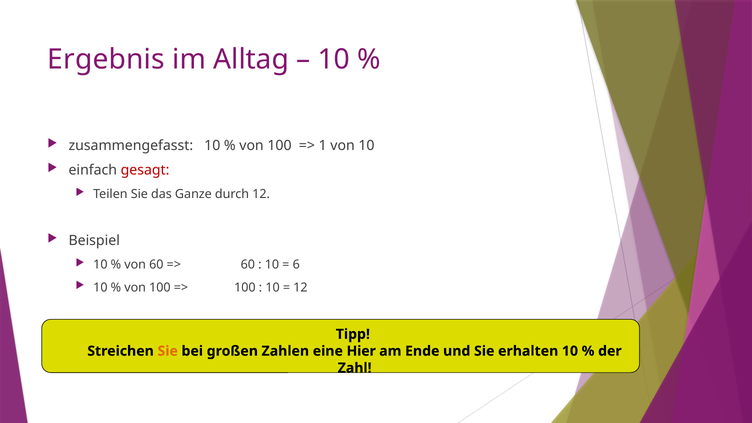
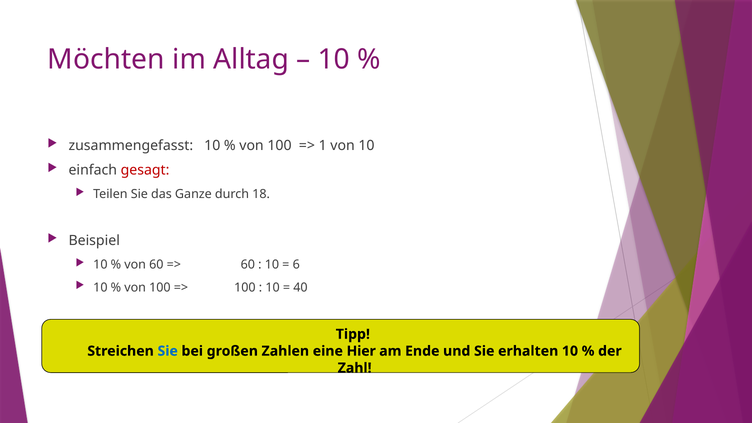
Ergebnis: Ergebnis -> Möchten
durch 12: 12 -> 18
12 at (301, 287): 12 -> 40
Sie at (168, 351) colour: orange -> blue
